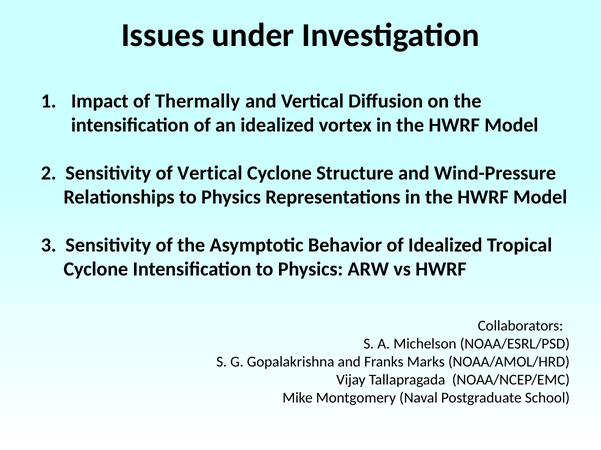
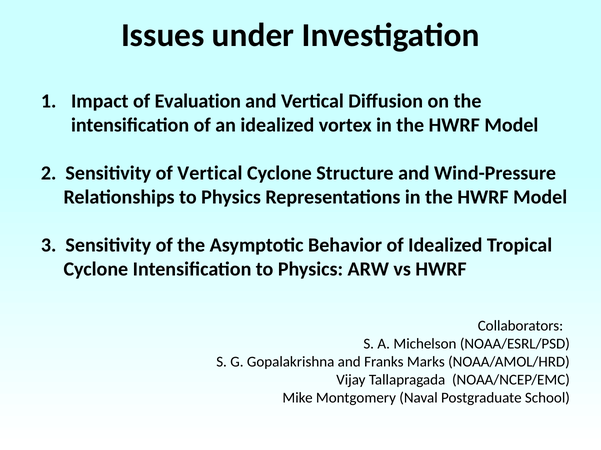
Thermally: Thermally -> Evaluation
